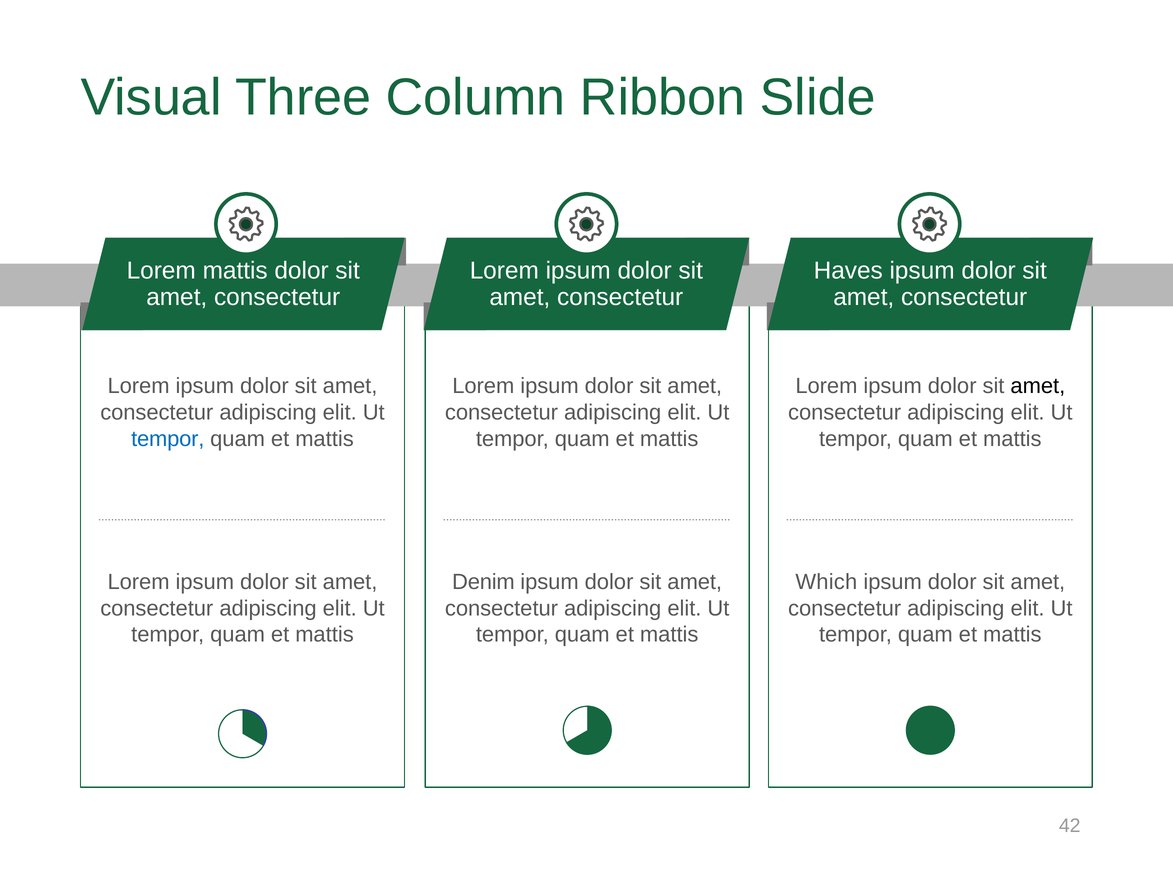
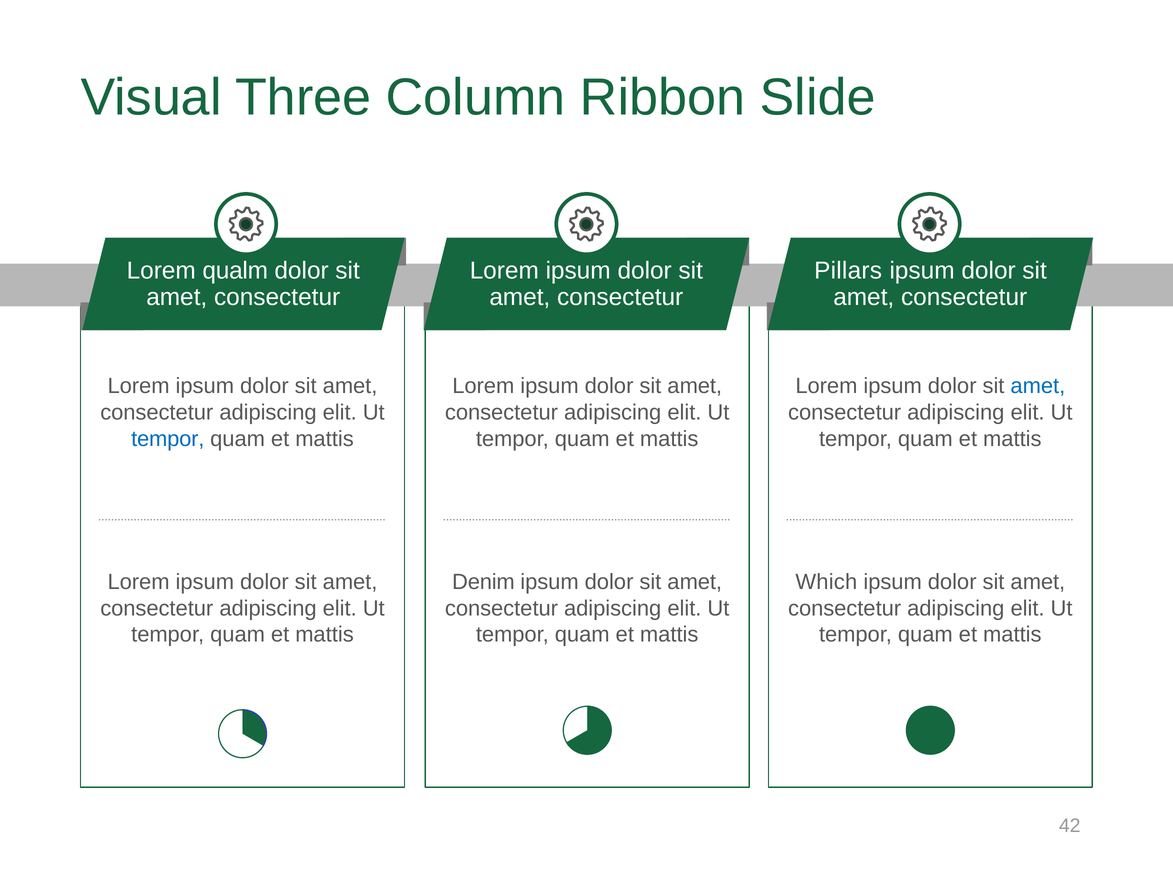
Lorem mattis: mattis -> qualm
Haves: Haves -> Pillars
amet at (1038, 386) colour: black -> blue
